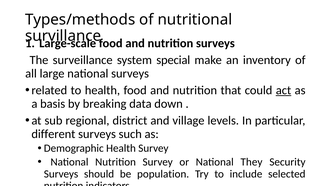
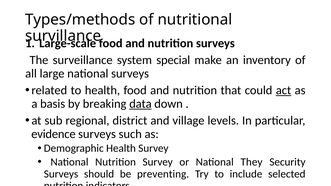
data underline: none -> present
different: different -> evidence
population: population -> preventing
